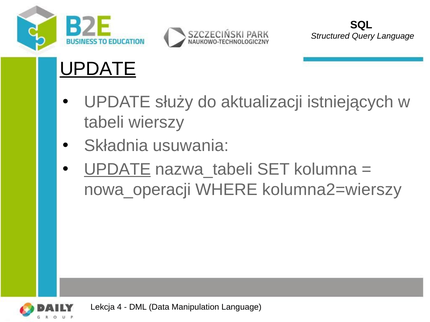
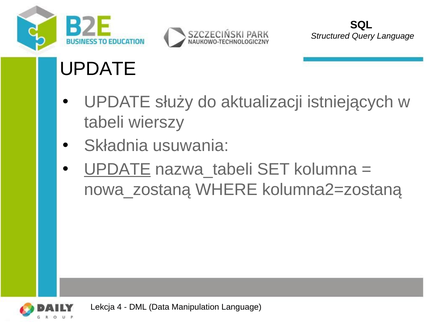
UPDATE at (98, 69) underline: present -> none
nowa_operacji: nowa_operacji -> nowa_zostaną
kolumna2=wierszy: kolumna2=wierszy -> kolumna2=zostaną
